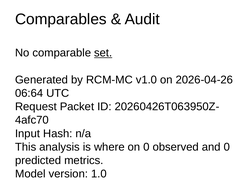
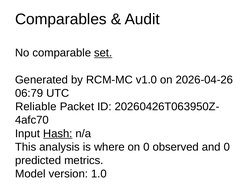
06:64: 06:64 -> 06:79
Request: Request -> Reliable
Hash underline: none -> present
